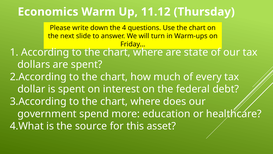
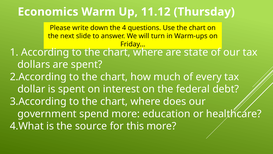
this asset: asset -> more
